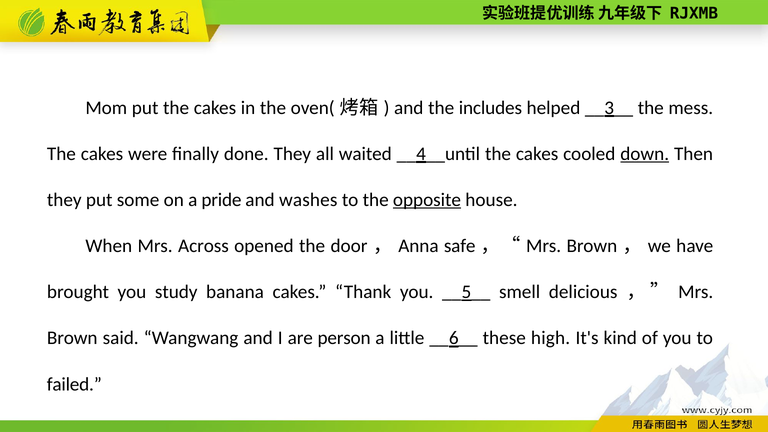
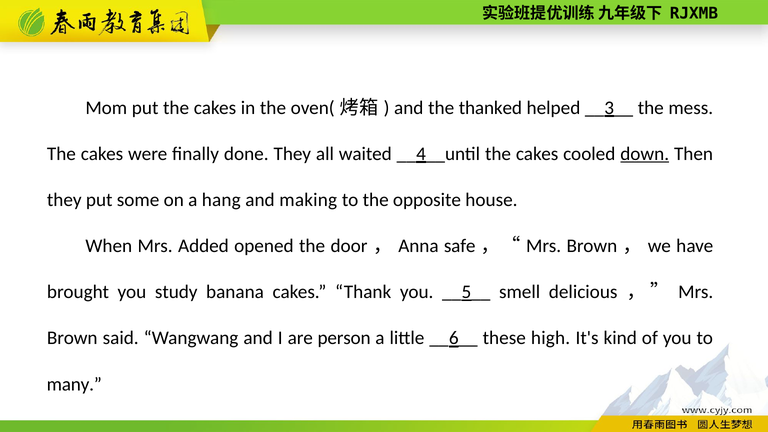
includes: includes -> thanked
pride: pride -> hang
washes: washes -> making
opposite underline: present -> none
Across: Across -> Added
failed: failed -> many
